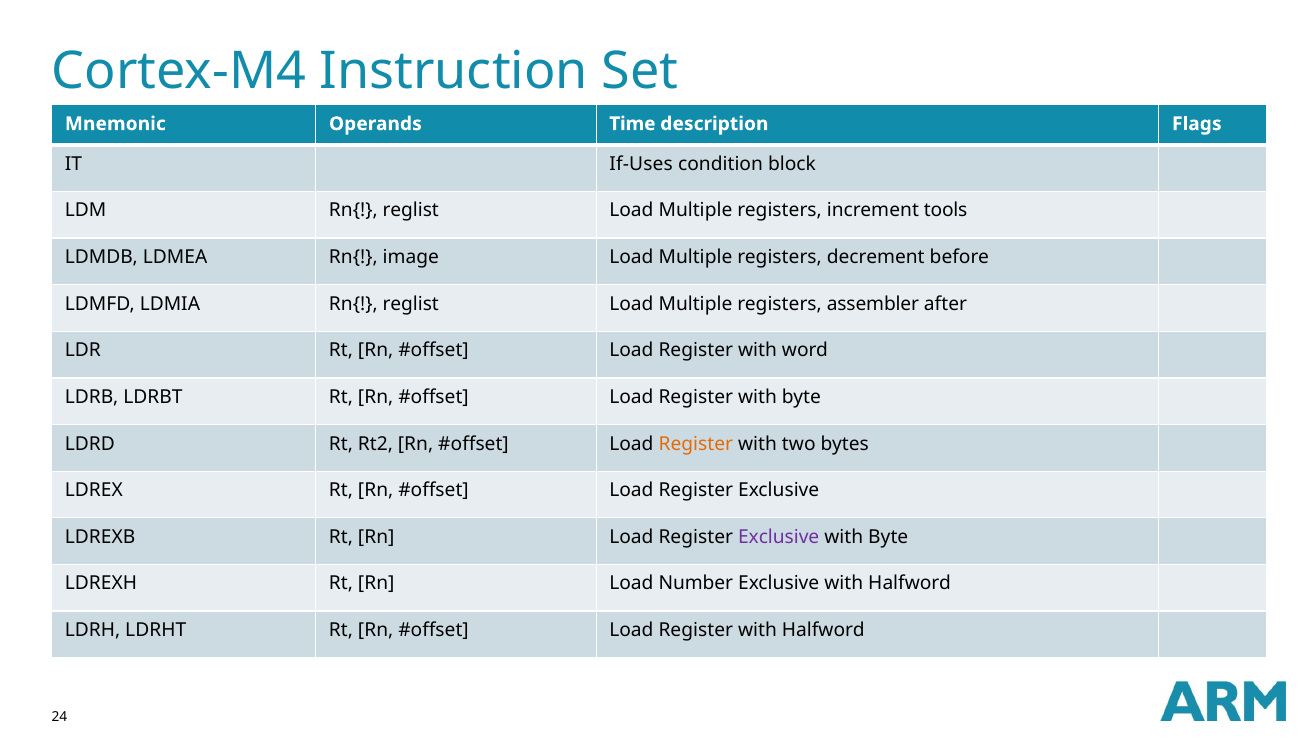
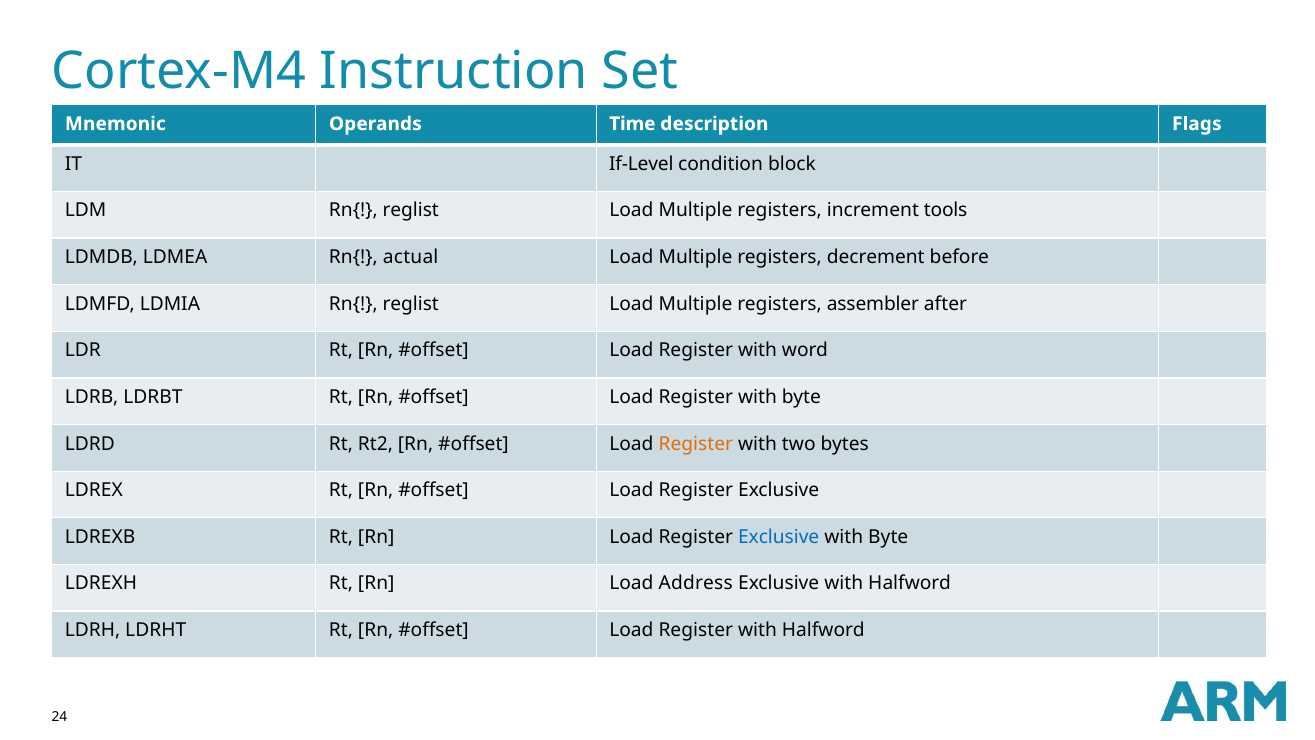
If-Uses: If-Uses -> If-Level
image: image -> actual
Exclusive at (779, 537) colour: purple -> blue
Number: Number -> Address
